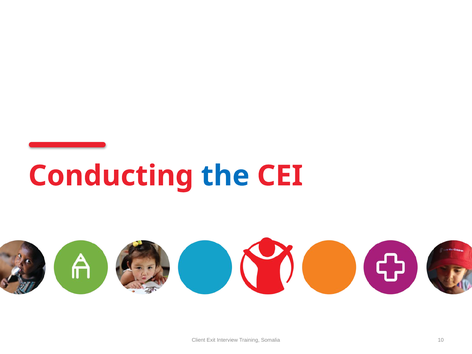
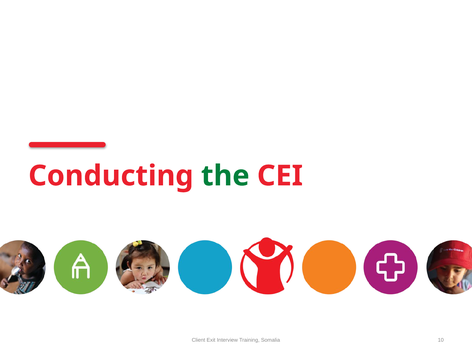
the colour: blue -> green
